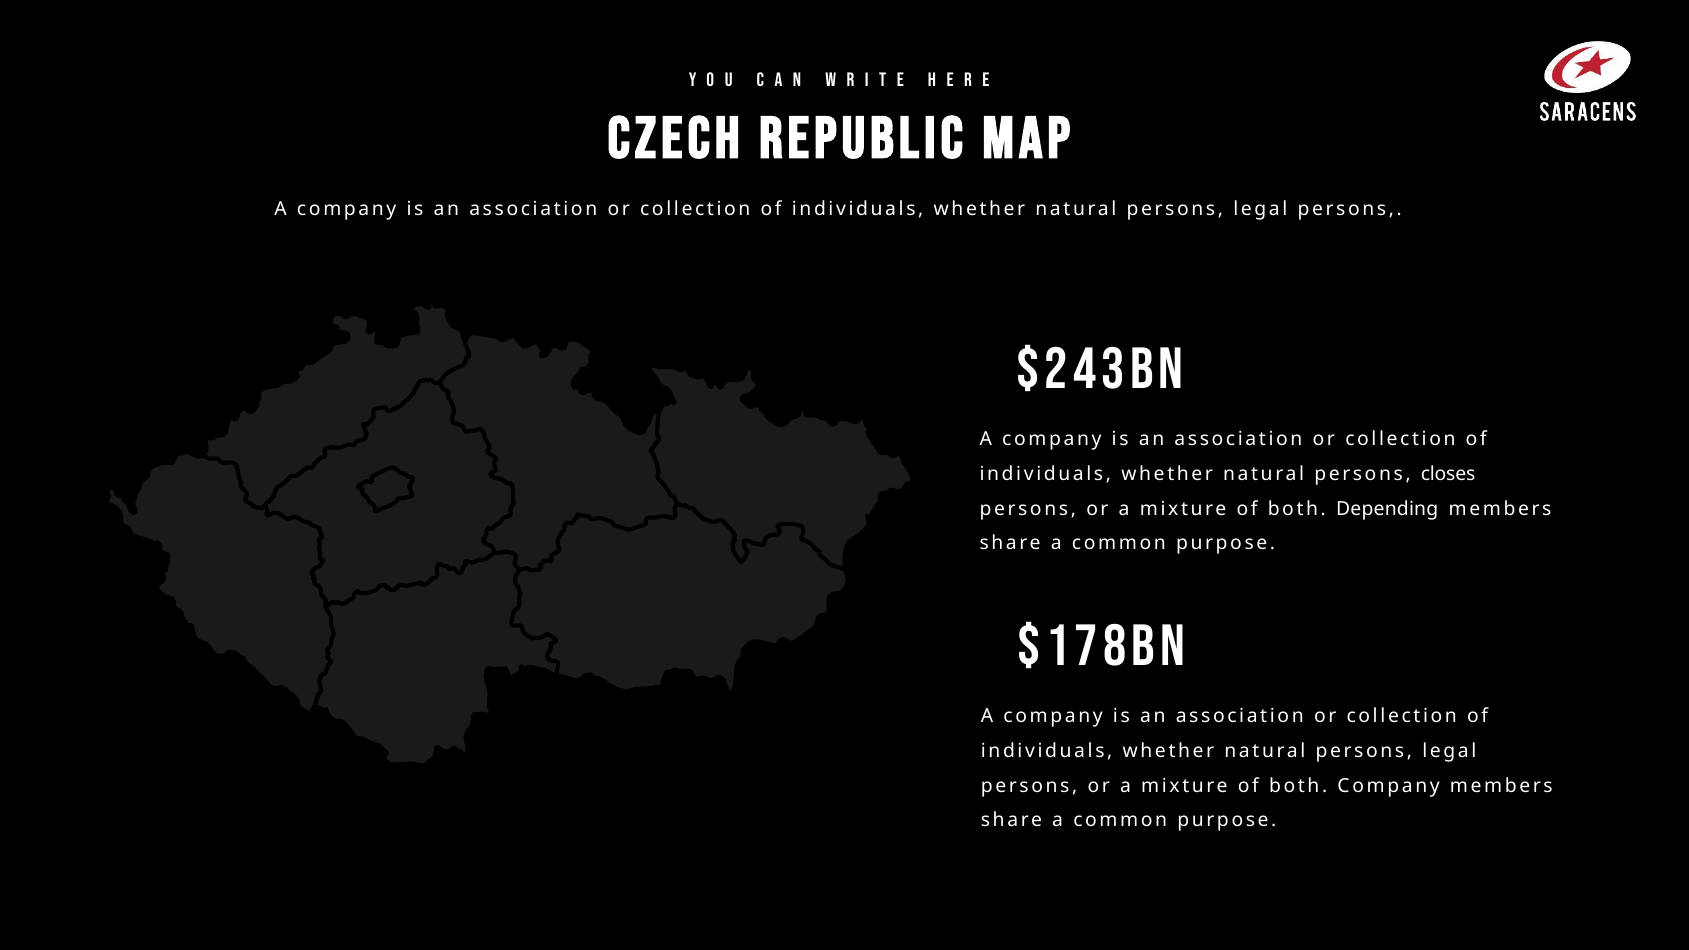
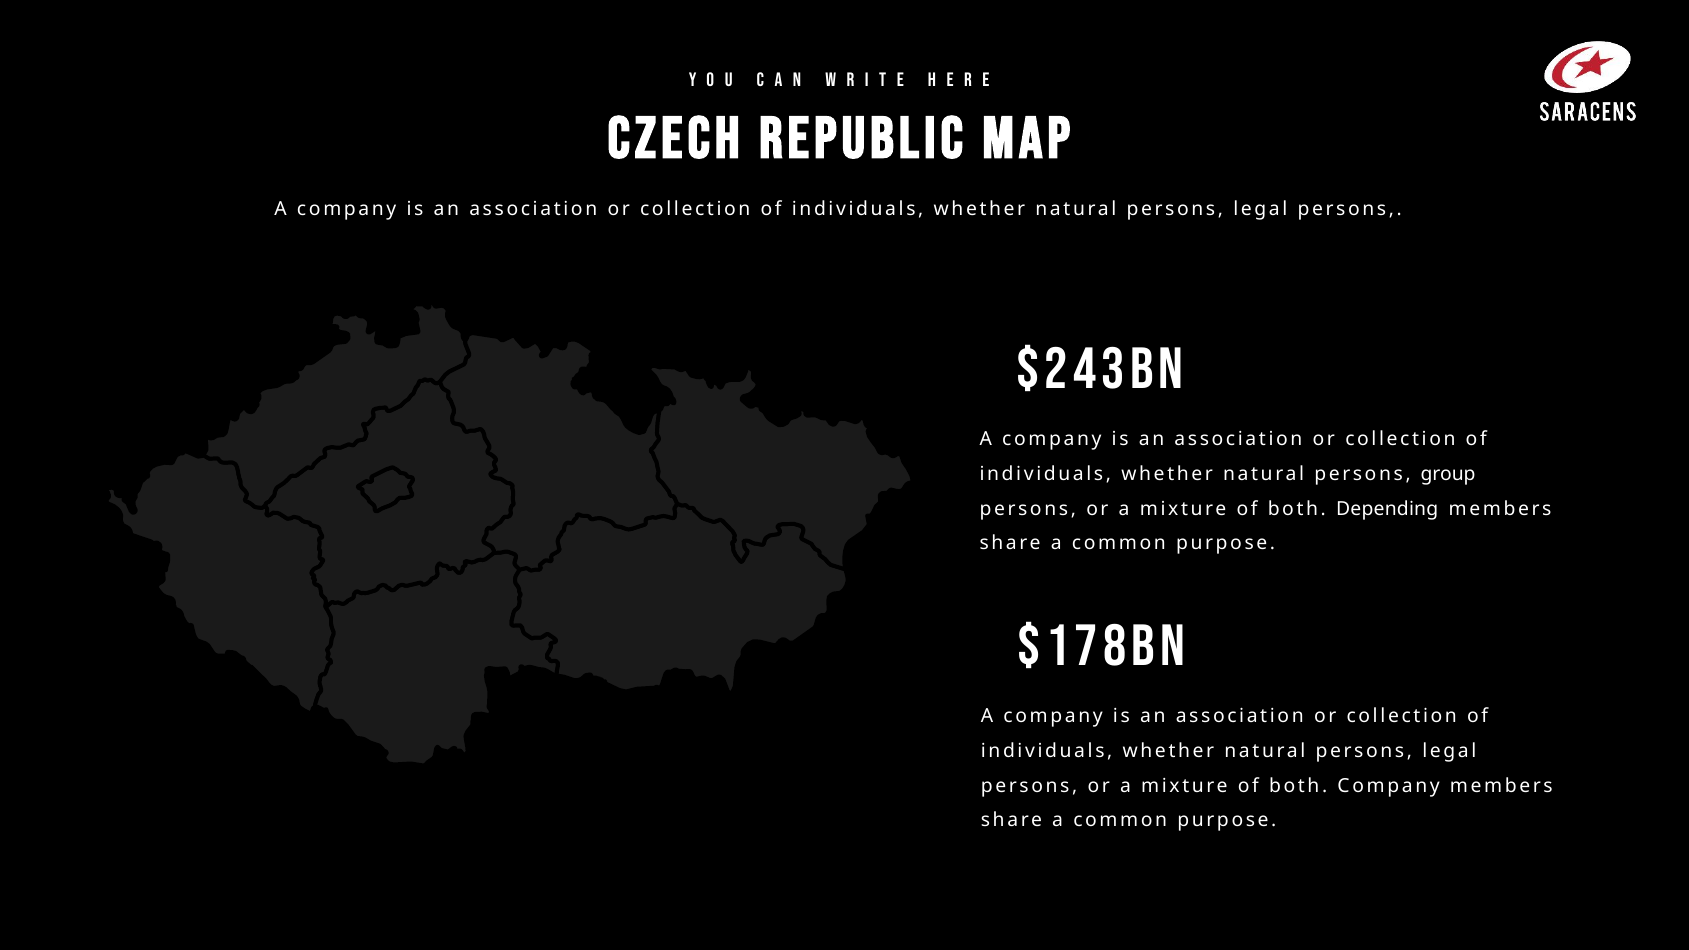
closes: closes -> group
